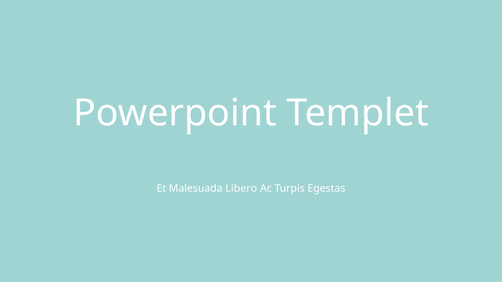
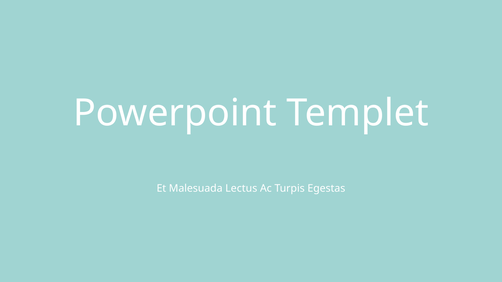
Libero: Libero -> Lectus
